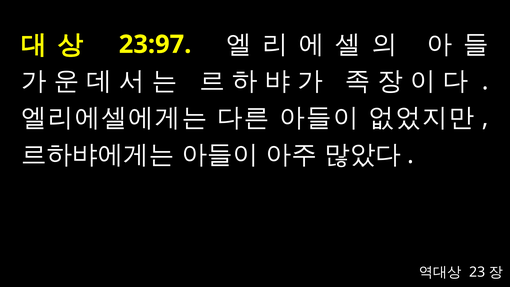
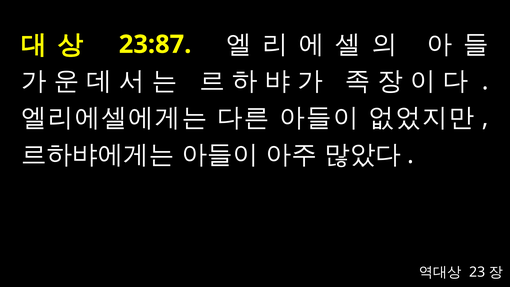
23:97: 23:97 -> 23:87
